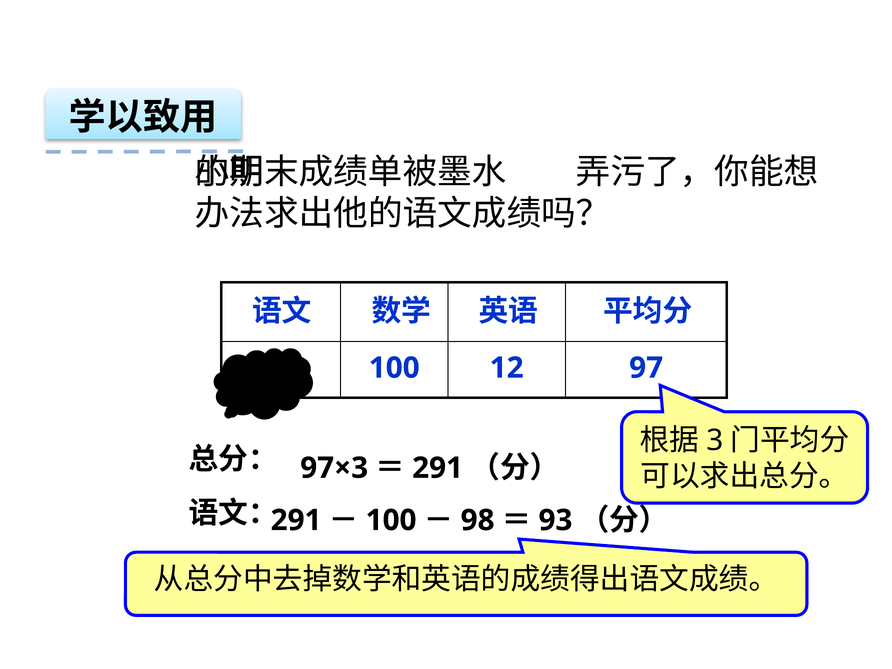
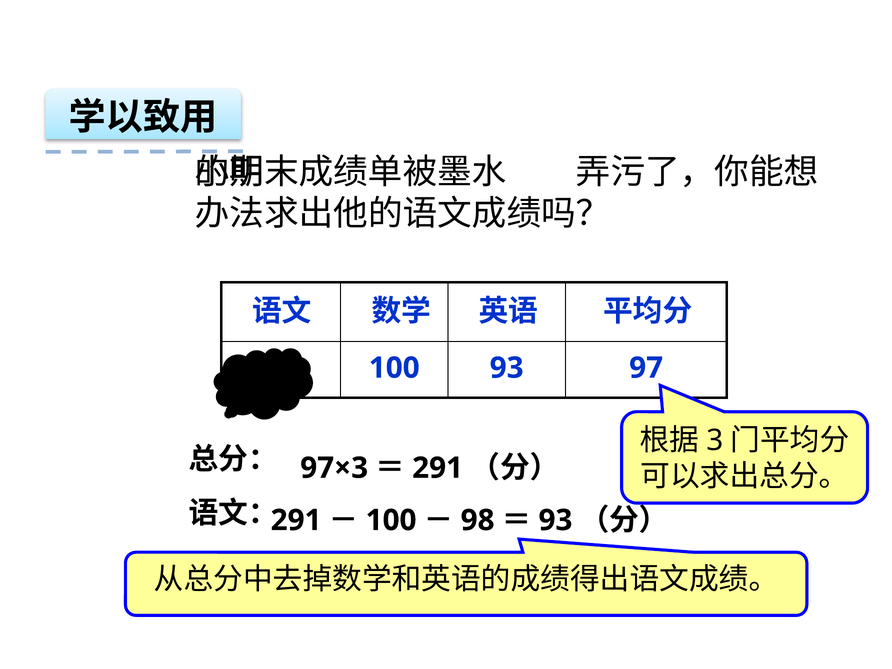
100 12: 12 -> 93
